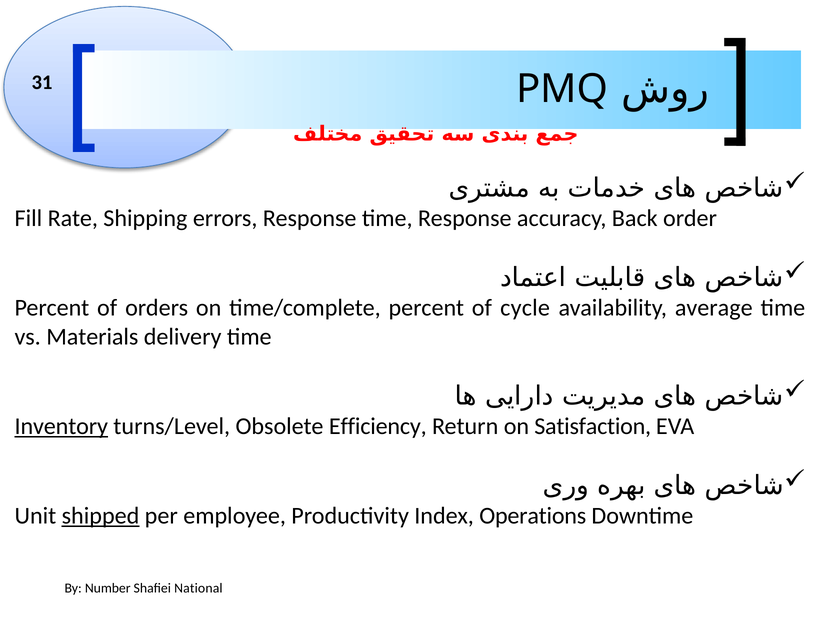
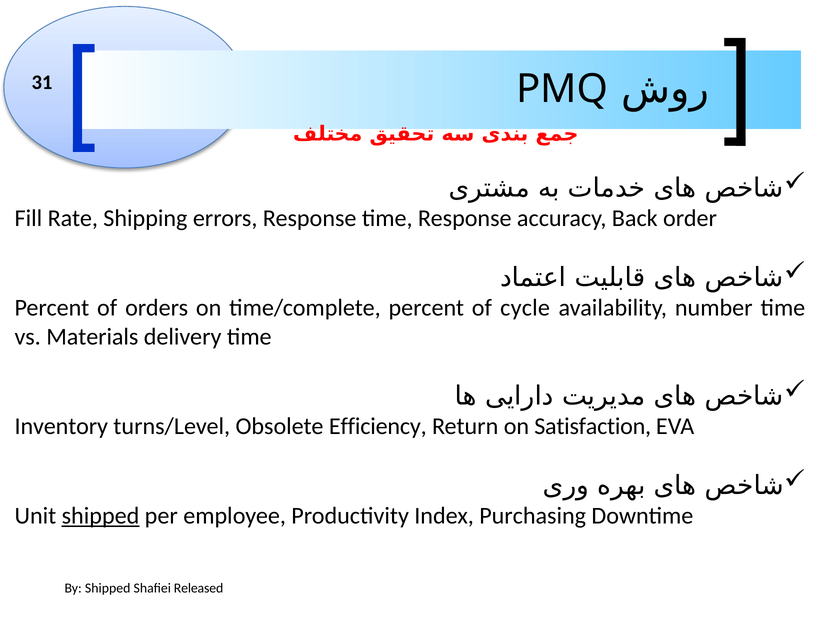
average: average -> number
Inventory underline: present -> none
Operations: Operations -> Purchasing
By Number: Number -> Shipped
National: National -> Released
